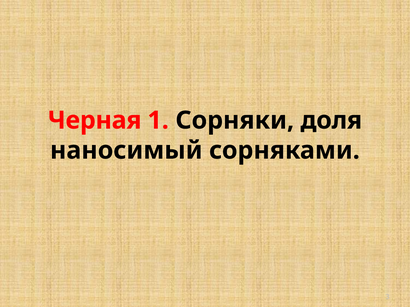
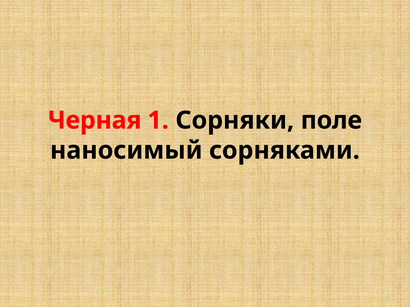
доля: доля -> поле
